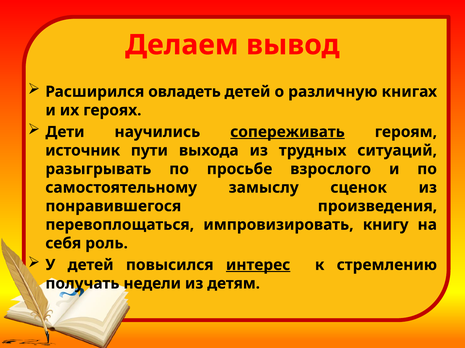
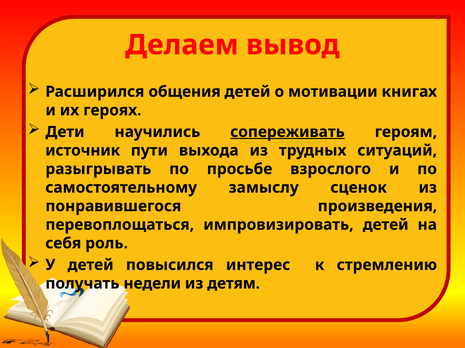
овладеть: овладеть -> общения
различную: различную -> мотивации
импровизировать книгу: книгу -> детей
интерес underline: present -> none
